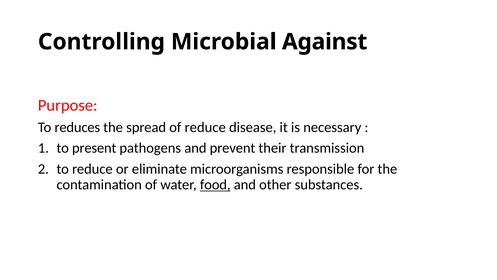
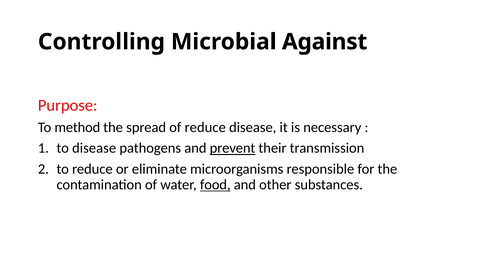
reduces: reduces -> method
to present: present -> disease
prevent underline: none -> present
